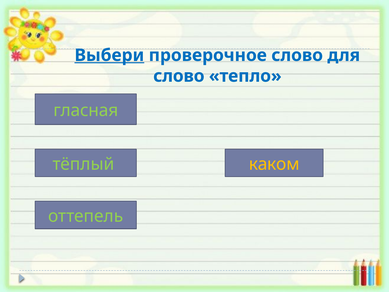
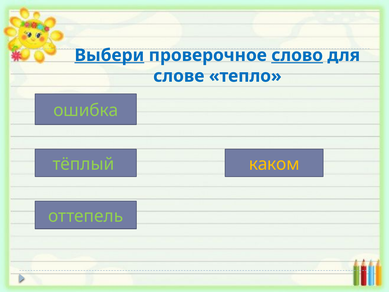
слово at (297, 55) underline: none -> present
слово at (179, 76): слово -> слове
гласная: гласная -> ошибка
